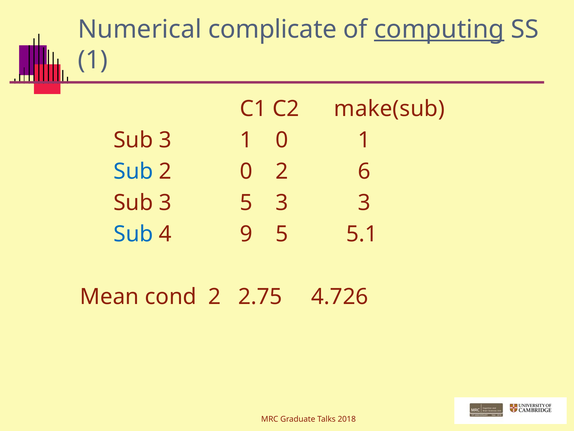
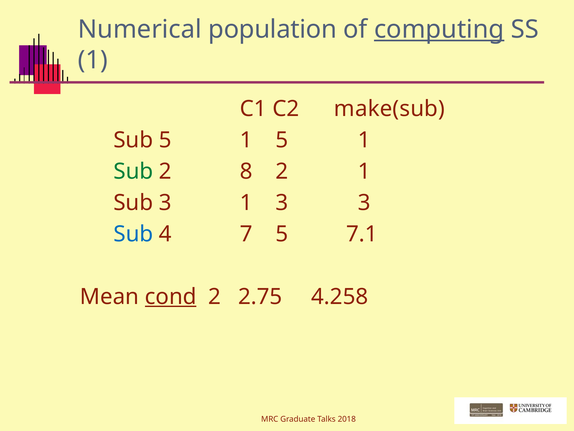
complicate: complicate -> population
3 at (165, 140): 3 -> 5
1 0: 0 -> 5
Sub at (133, 171) colour: blue -> green
2 0: 0 -> 8
2 6: 6 -> 1
3 5: 5 -> 1
9: 9 -> 7
5.1: 5.1 -> 7.1
cond underline: none -> present
4.726: 4.726 -> 4.258
